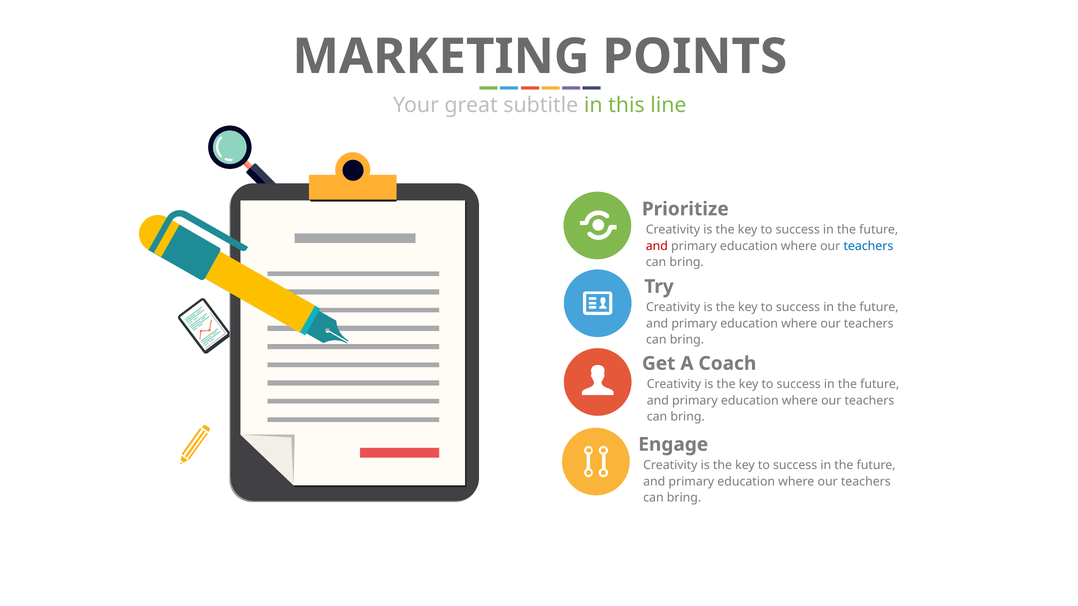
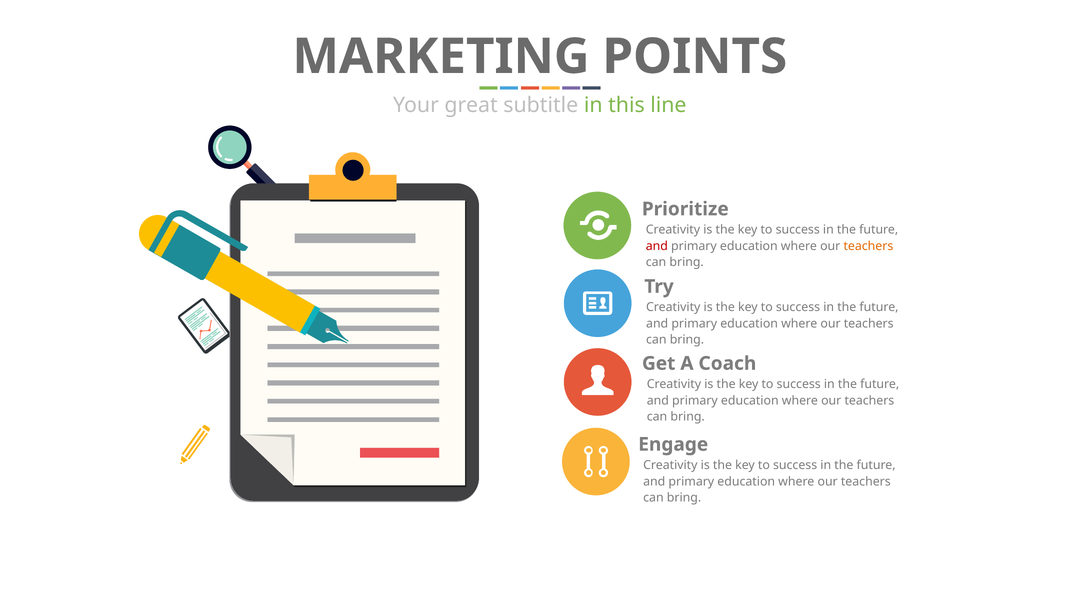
teachers at (868, 246) colour: blue -> orange
